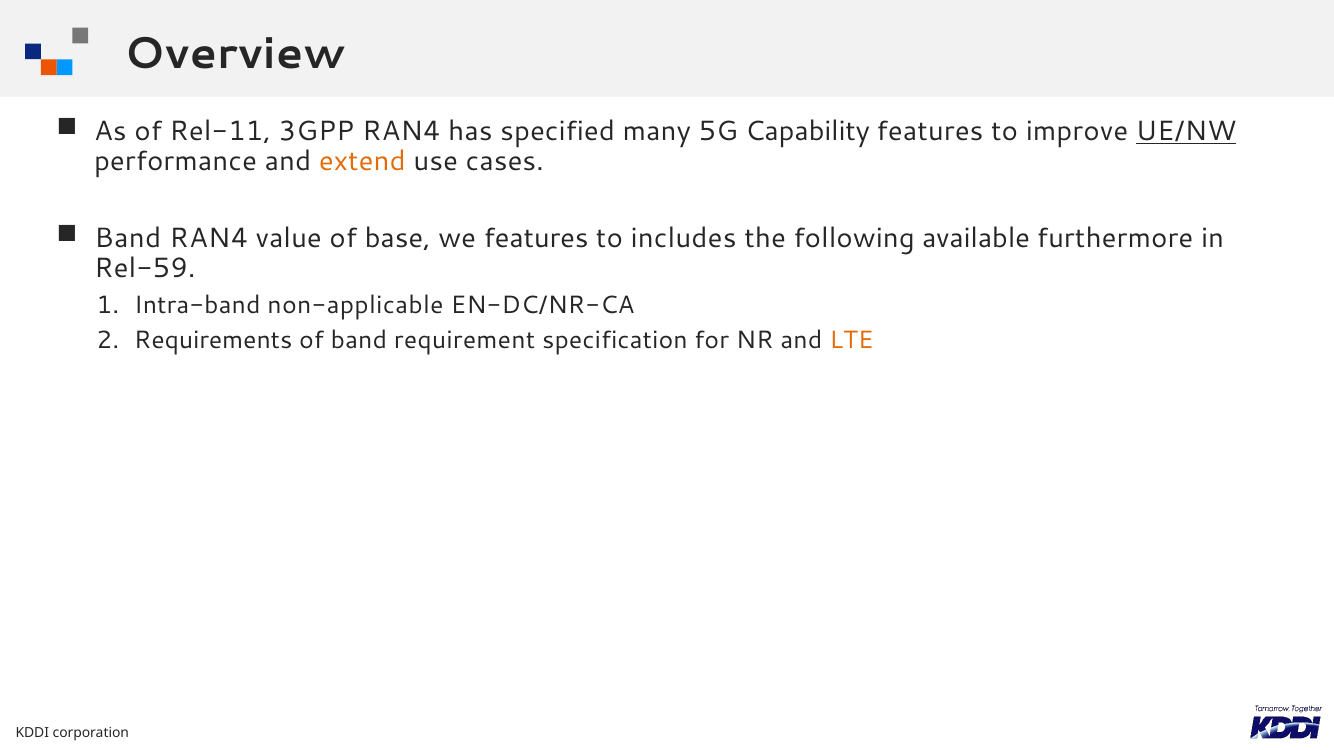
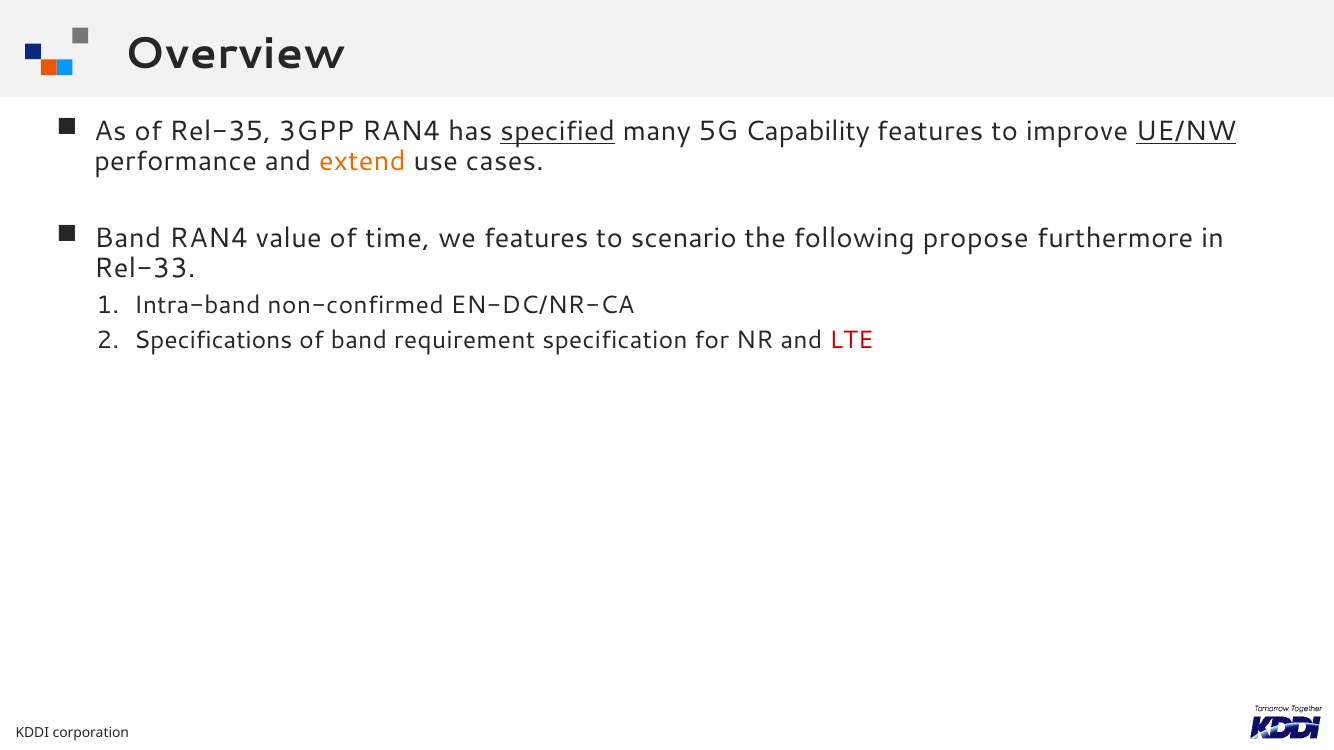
Rel-11: Rel-11 -> Rel-35
specified underline: none -> present
base: base -> time
includes: includes -> scenario
available: available -> propose
Rel-59: Rel-59 -> Rel-33
non-applicable: non-applicable -> non-confirmed
Requirements: Requirements -> Specifications
LTE colour: orange -> red
